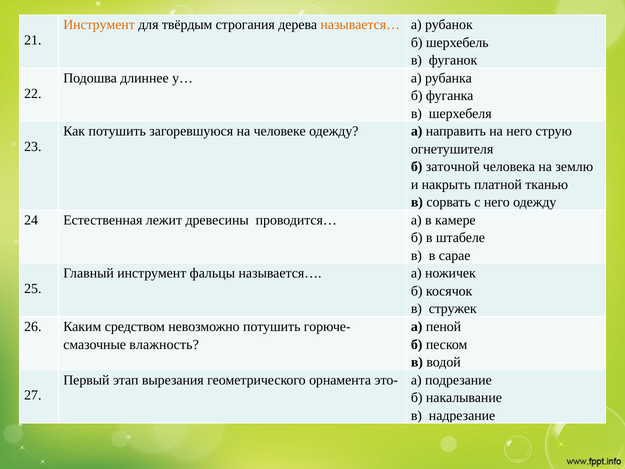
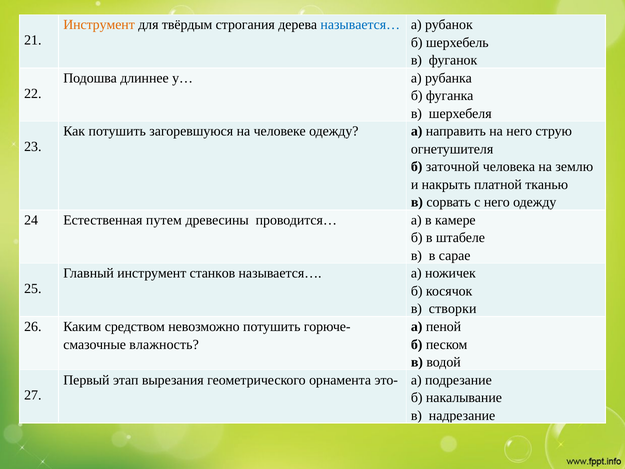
называется… at (360, 25) colour: orange -> blue
лежит: лежит -> путем
фальцы: фальцы -> станков
стружек: стружек -> створки
